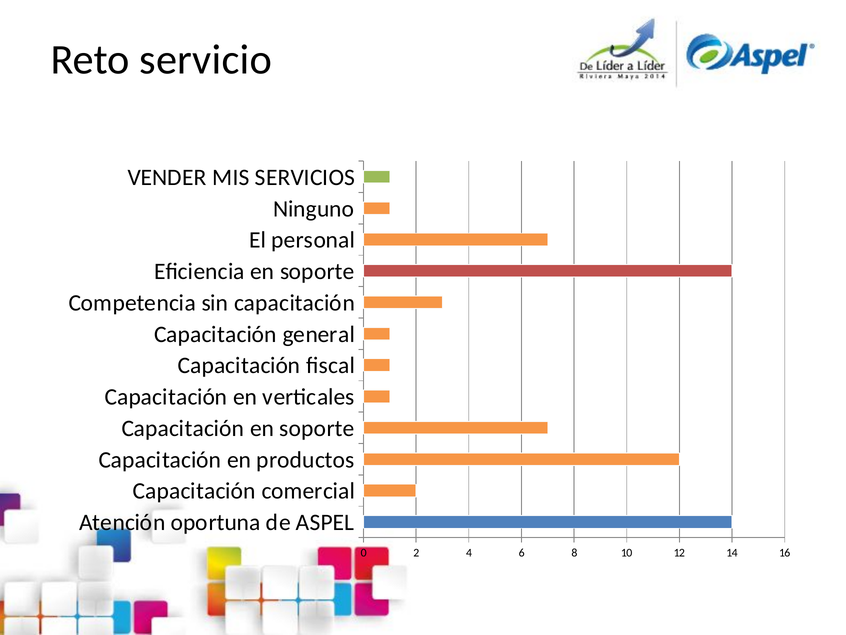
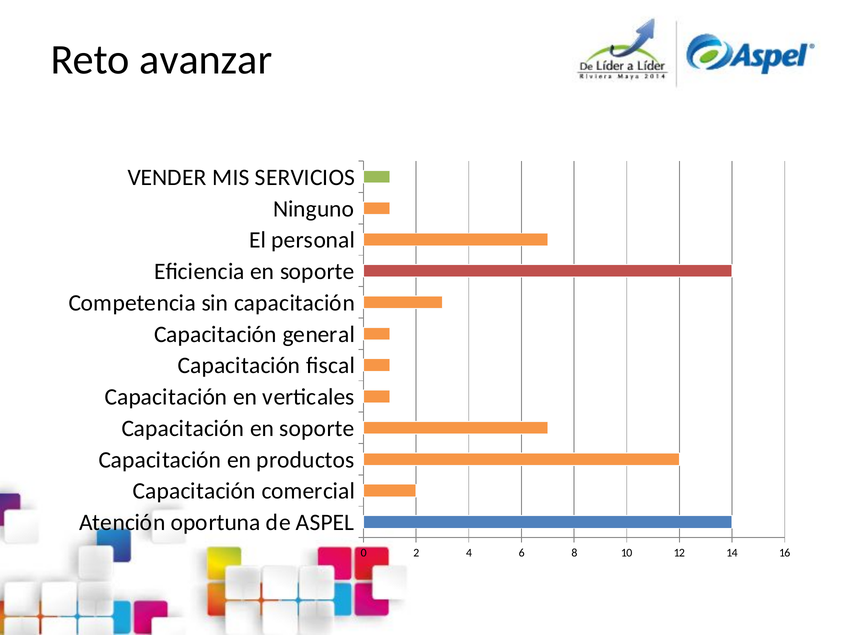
servicio: servicio -> avanzar
